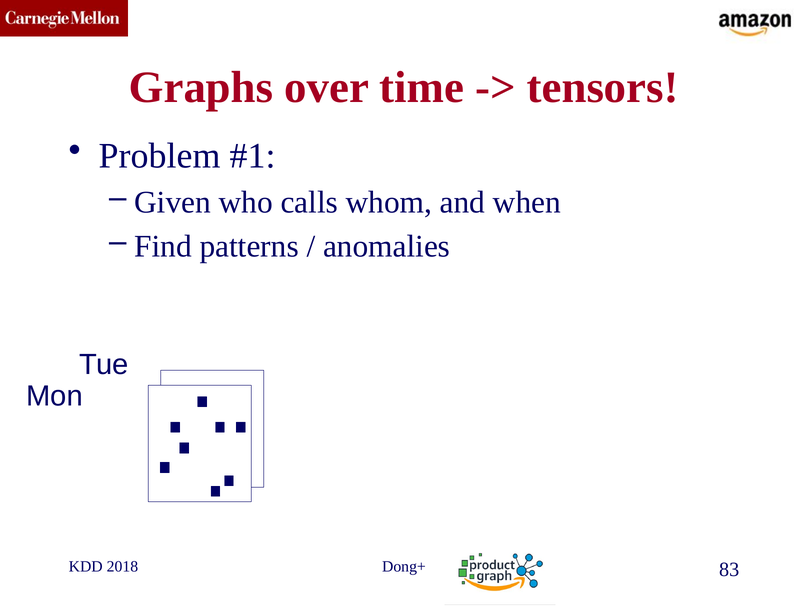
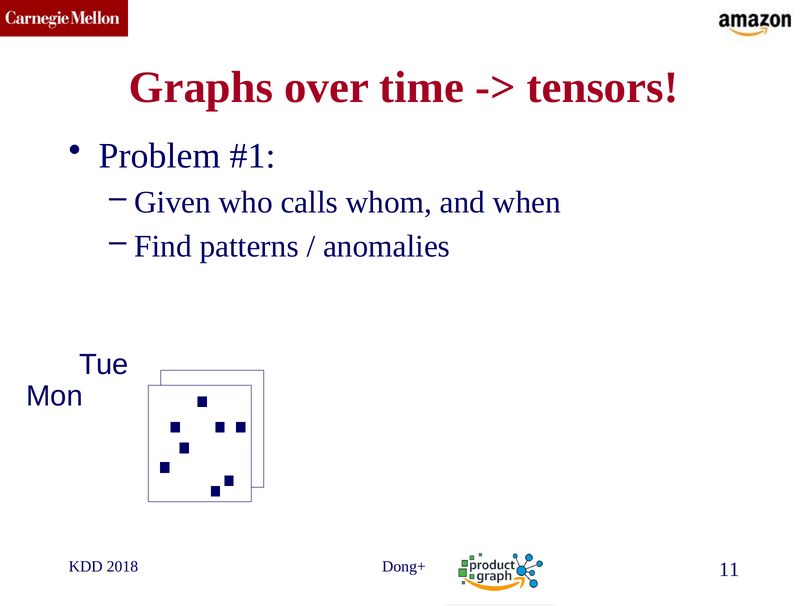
83: 83 -> 11
